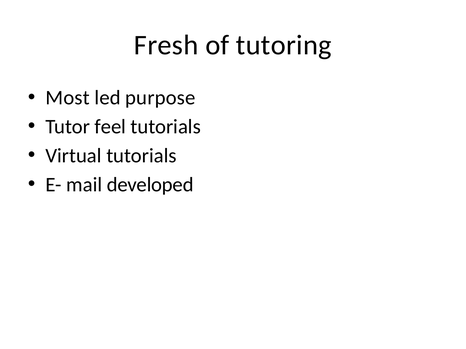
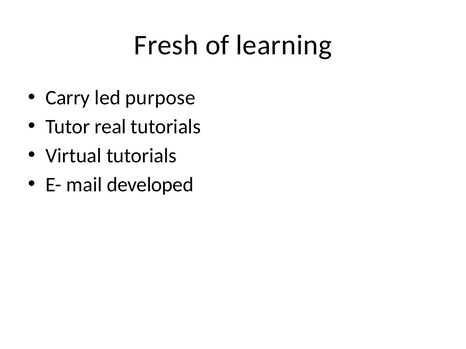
tutoring: tutoring -> learning
Most: Most -> Carry
feel: feel -> real
